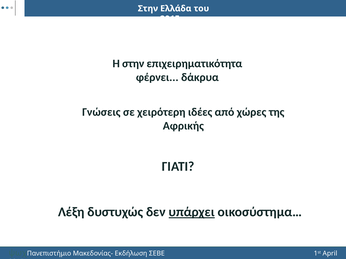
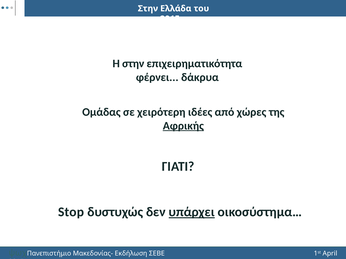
Γνώσεις: Γνώσεις -> Ομάδας
Αφρικής underline: none -> present
Λέξη: Λέξη -> Stop
